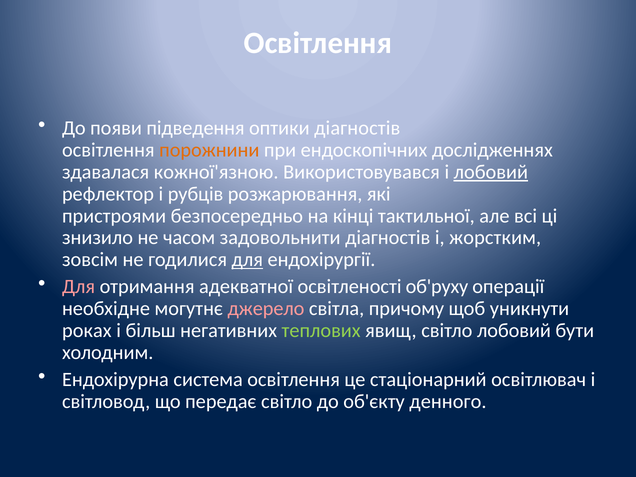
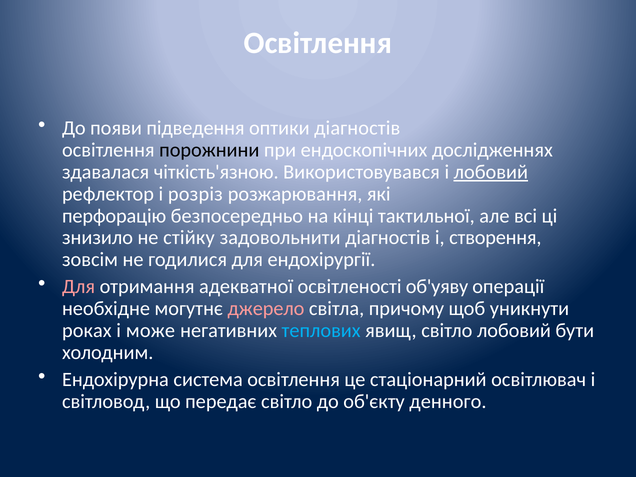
порожнини colour: orange -> black
кожної'язною: кожної'язною -> чіткість'язною
рубців: рубців -> розріз
пристроями: пристроями -> перфорацію
часом: часом -> стійку
жорстким: жорстким -> створення
для at (247, 260) underline: present -> none
об'руху: об'руху -> об'уяву
більш: більш -> може
теплових colour: light green -> light blue
